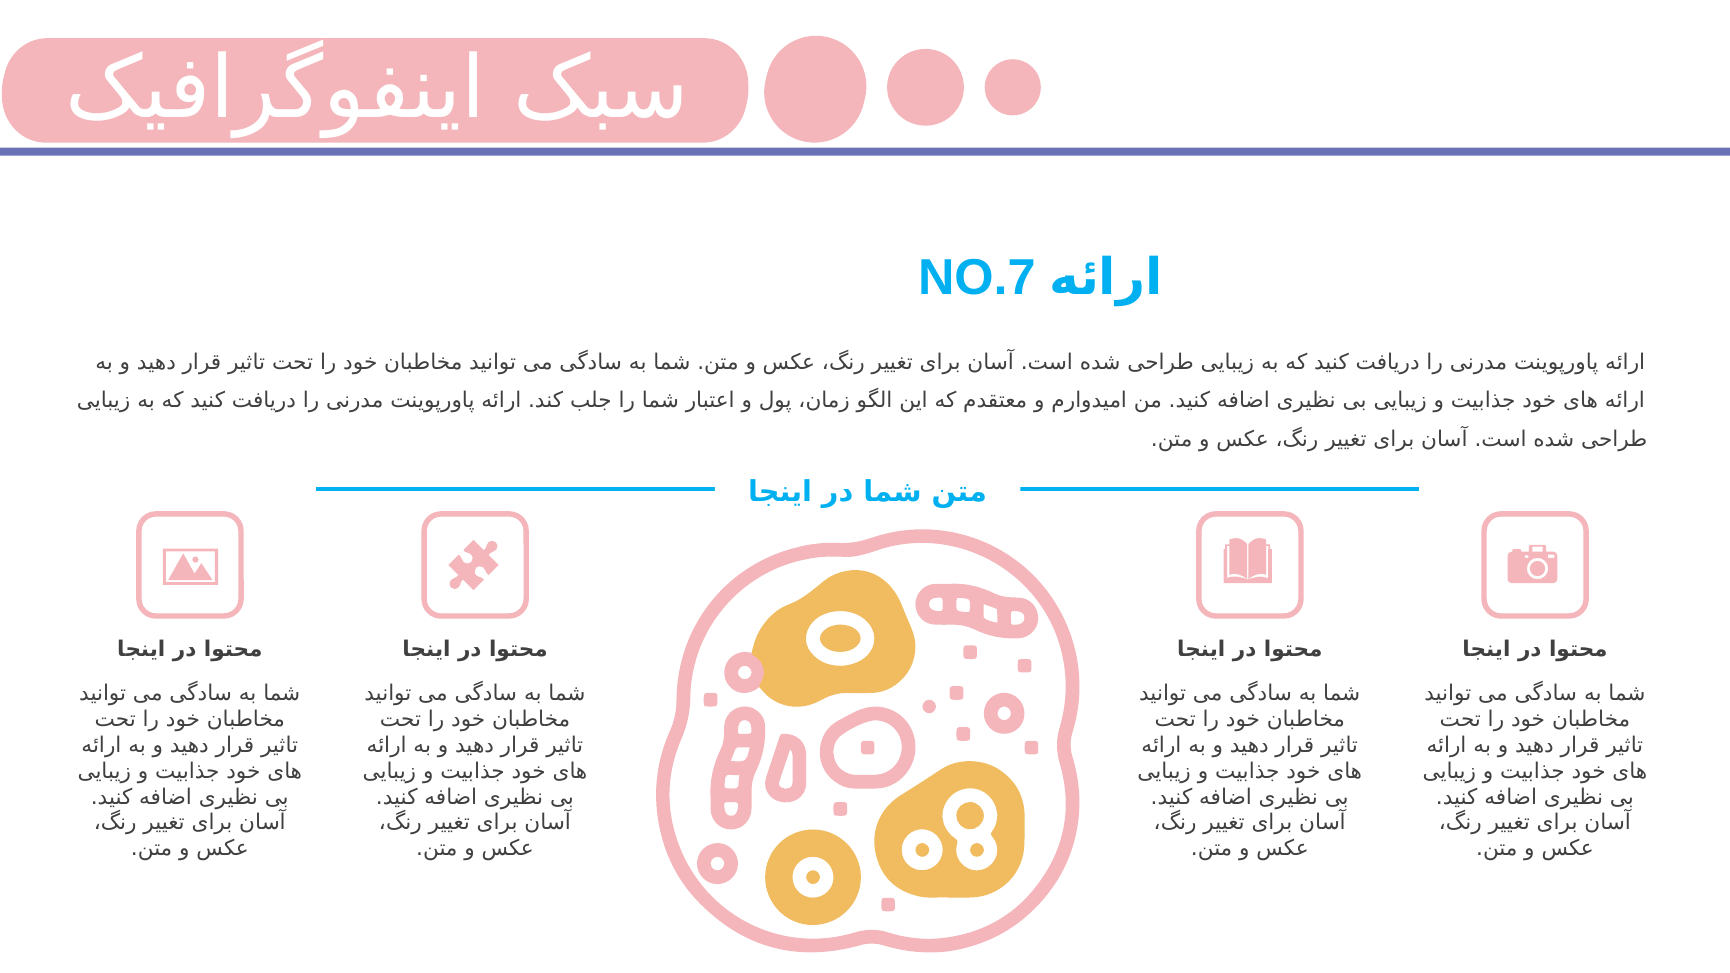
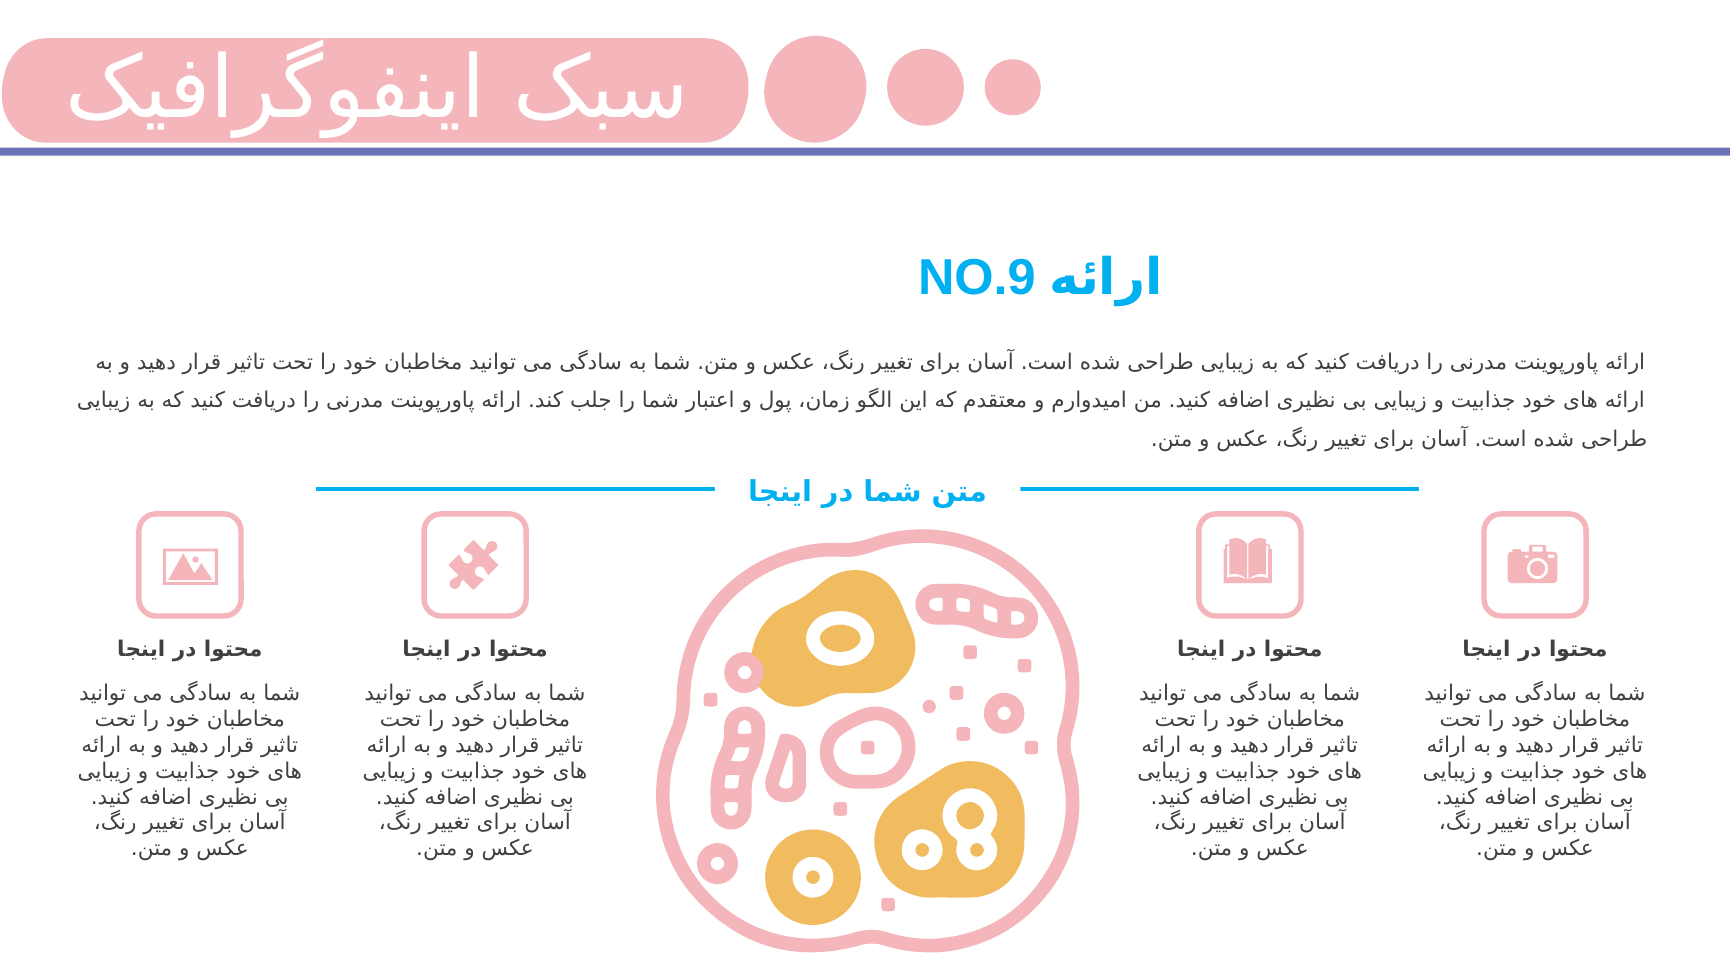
NO.7: NO.7 -> NO.9
